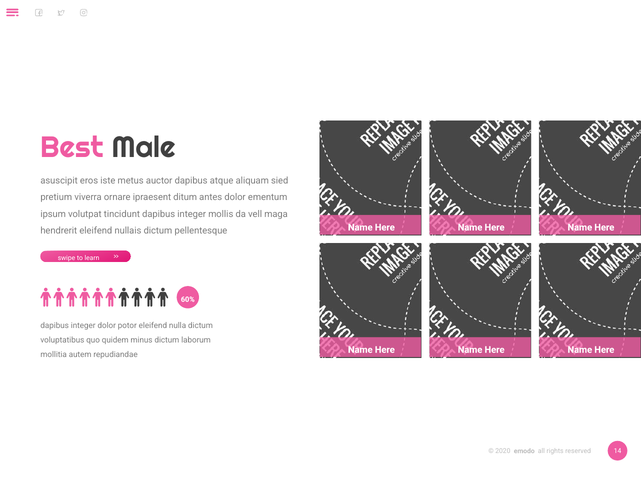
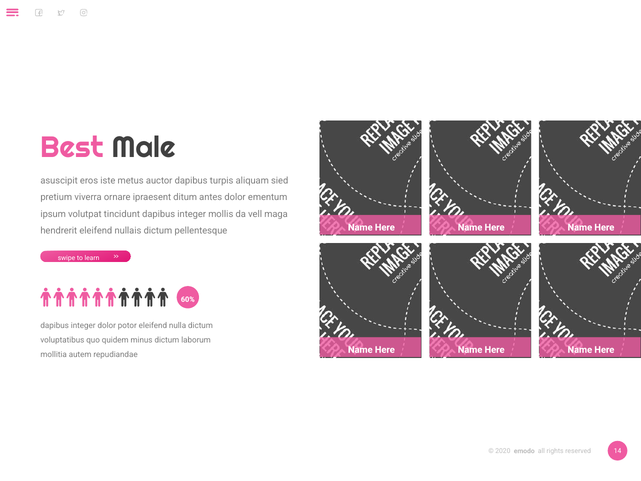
atque: atque -> turpis
